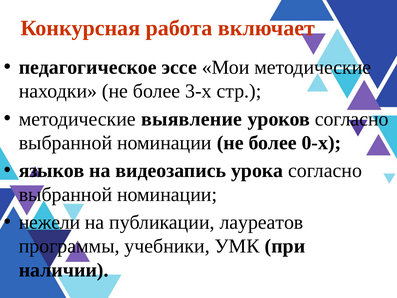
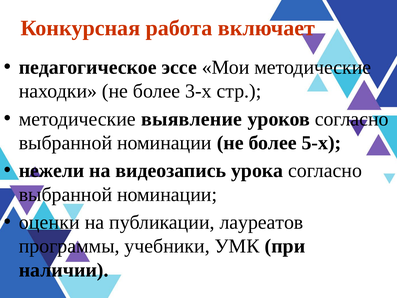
0-х: 0-х -> 5-х
языков: языков -> нежели
нежели: нежели -> оценки
